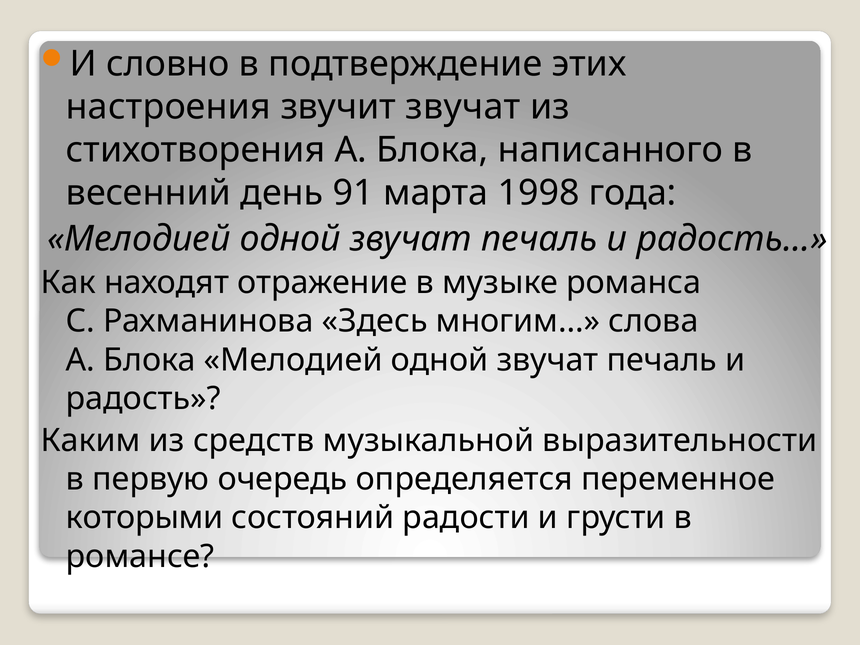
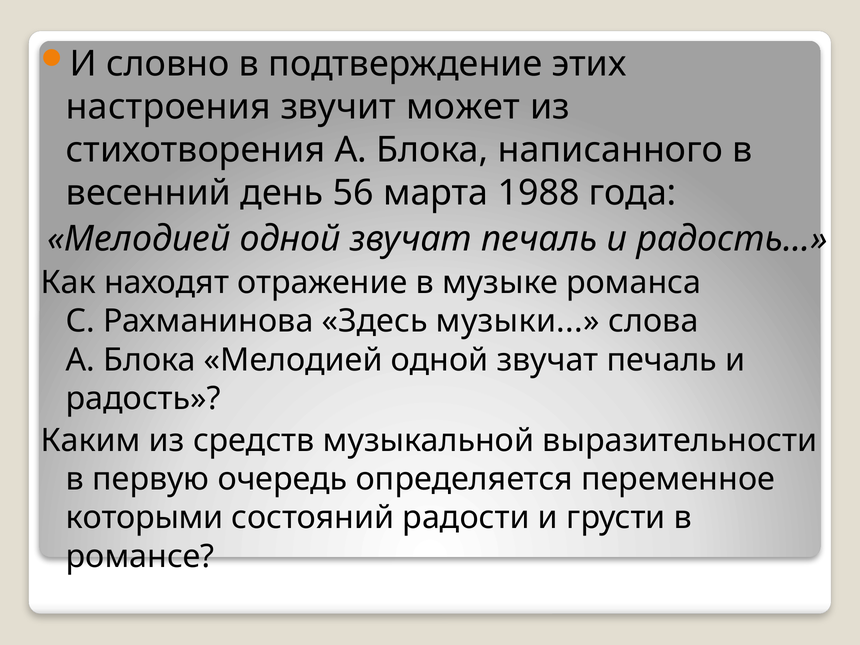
звучит звучат: звучат -> может
91: 91 -> 56
1998: 1998 -> 1988
многим: многим -> музыки
